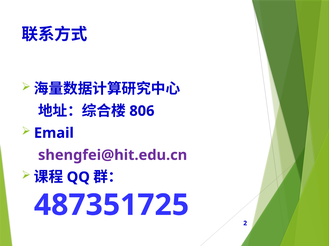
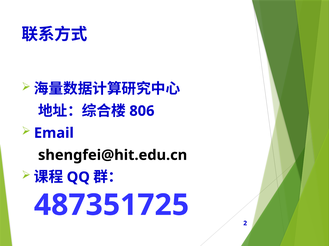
shengfei@hit.edu.cn colour: purple -> black
